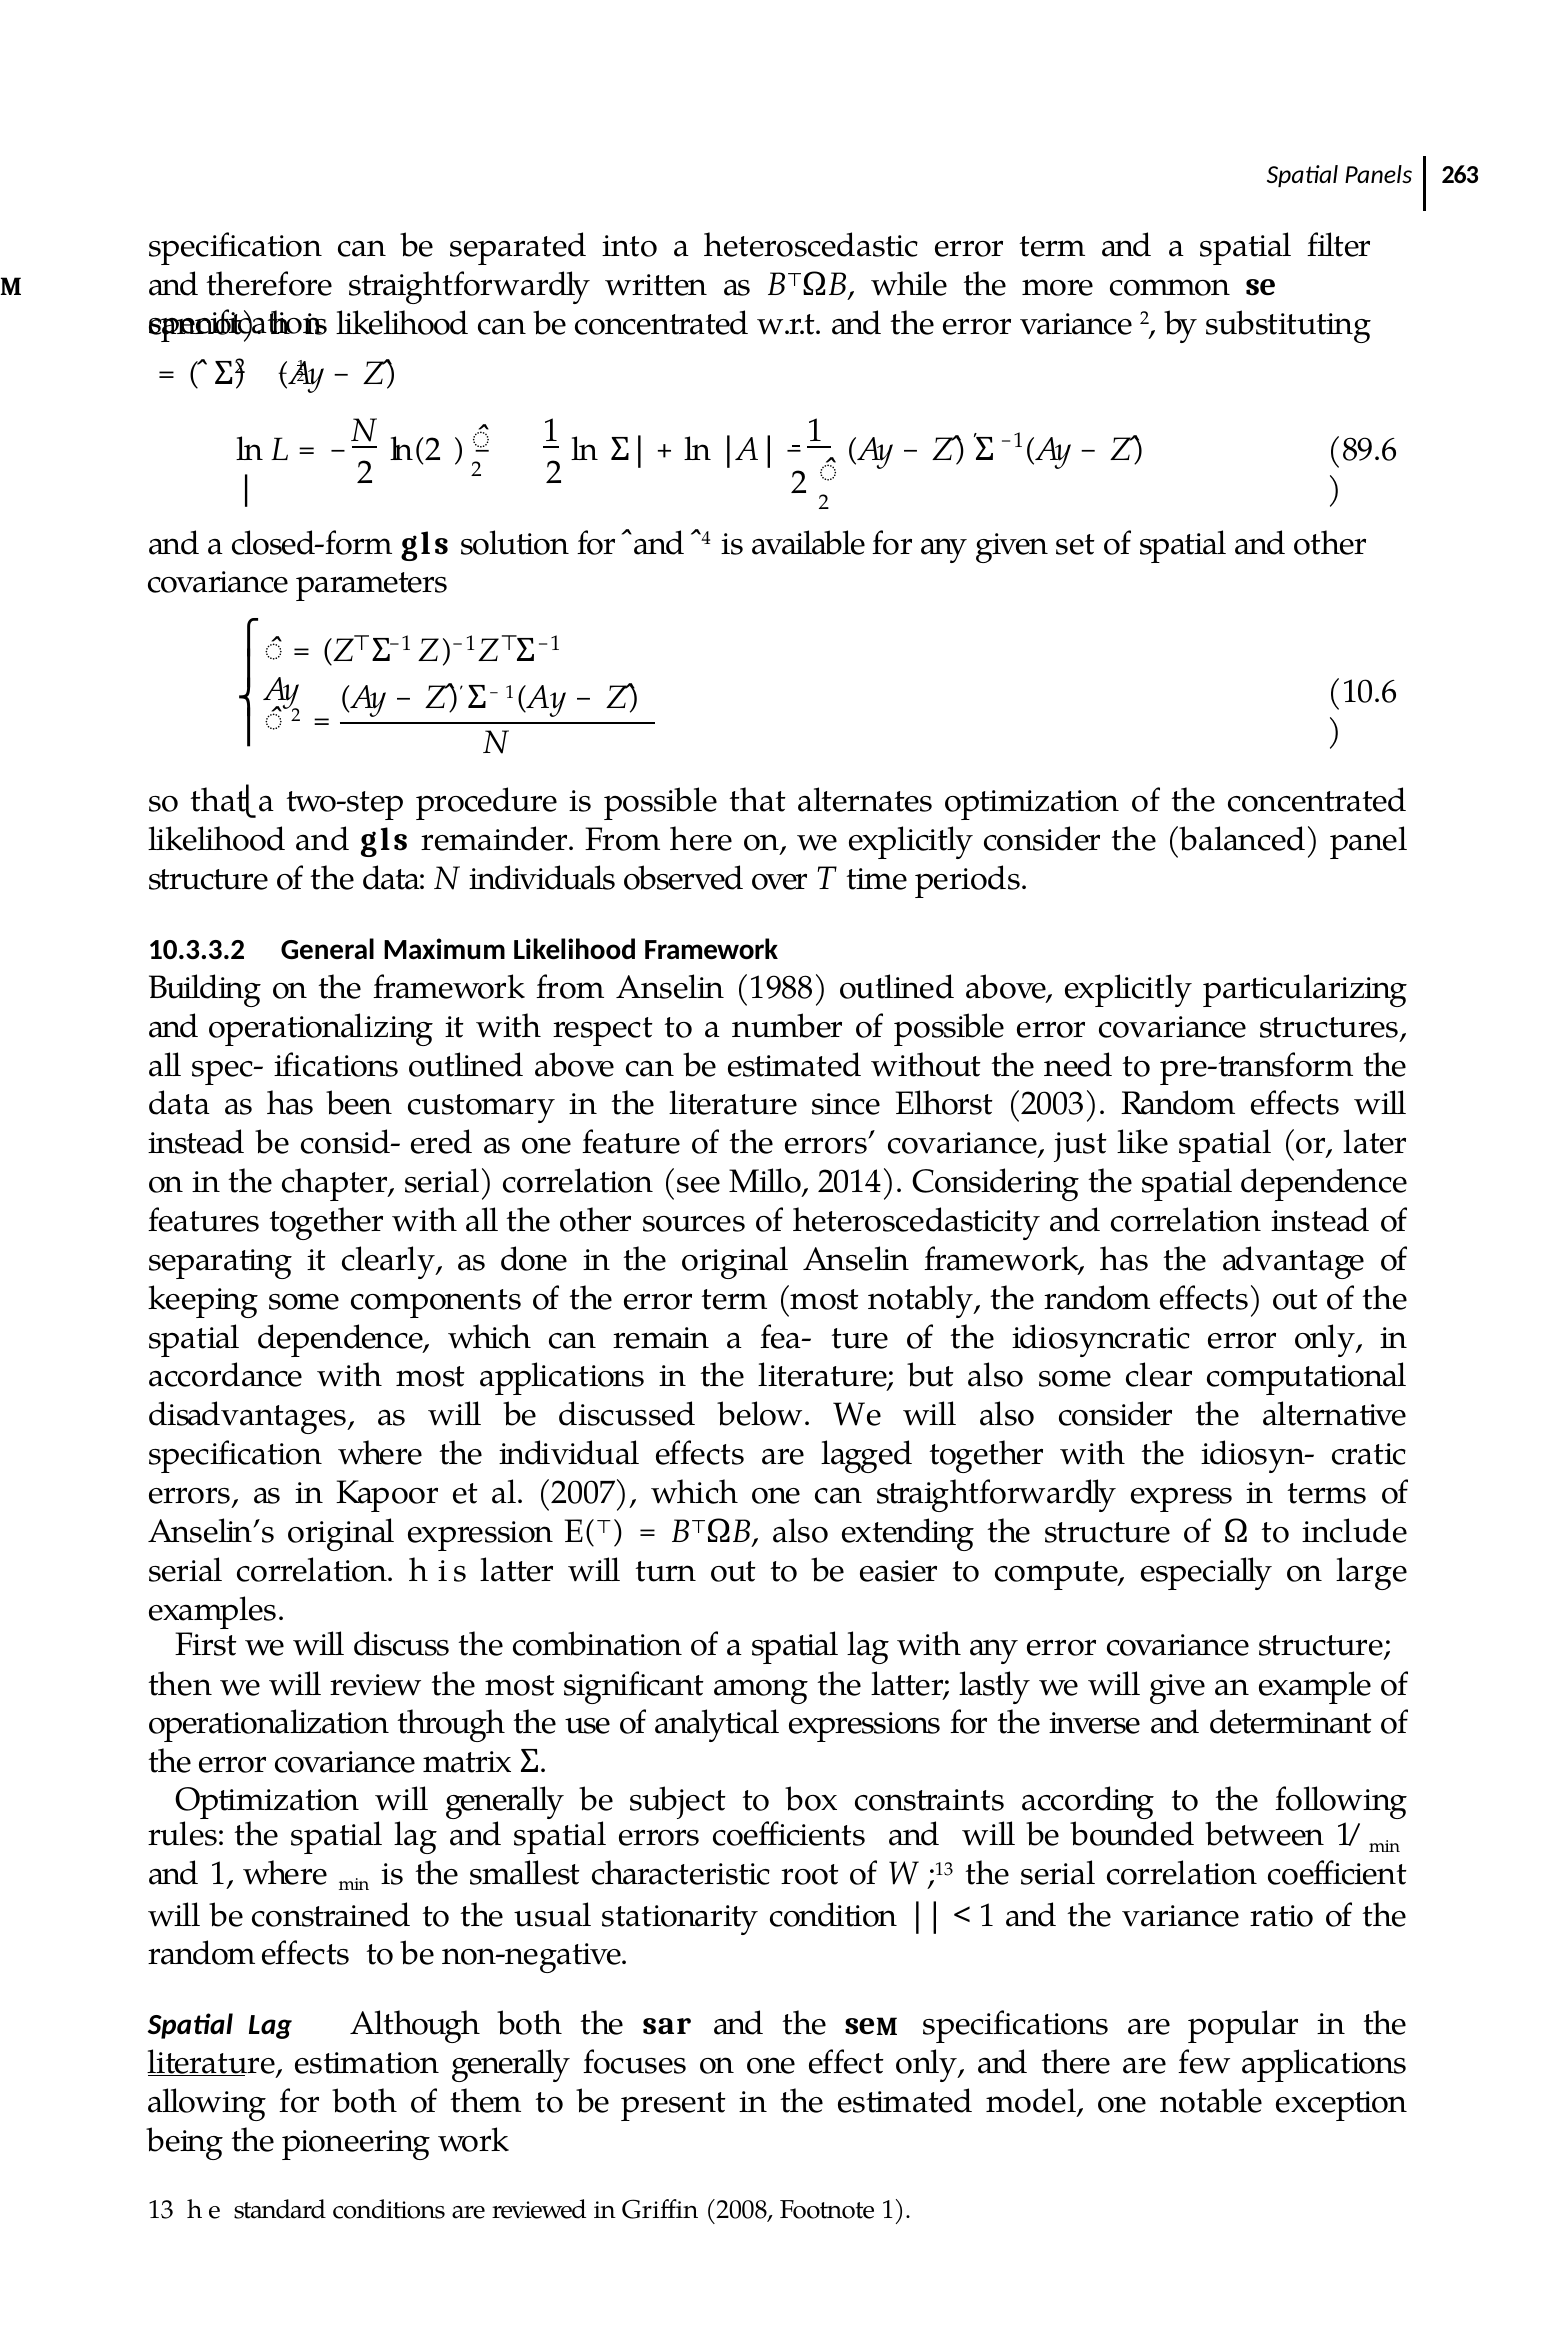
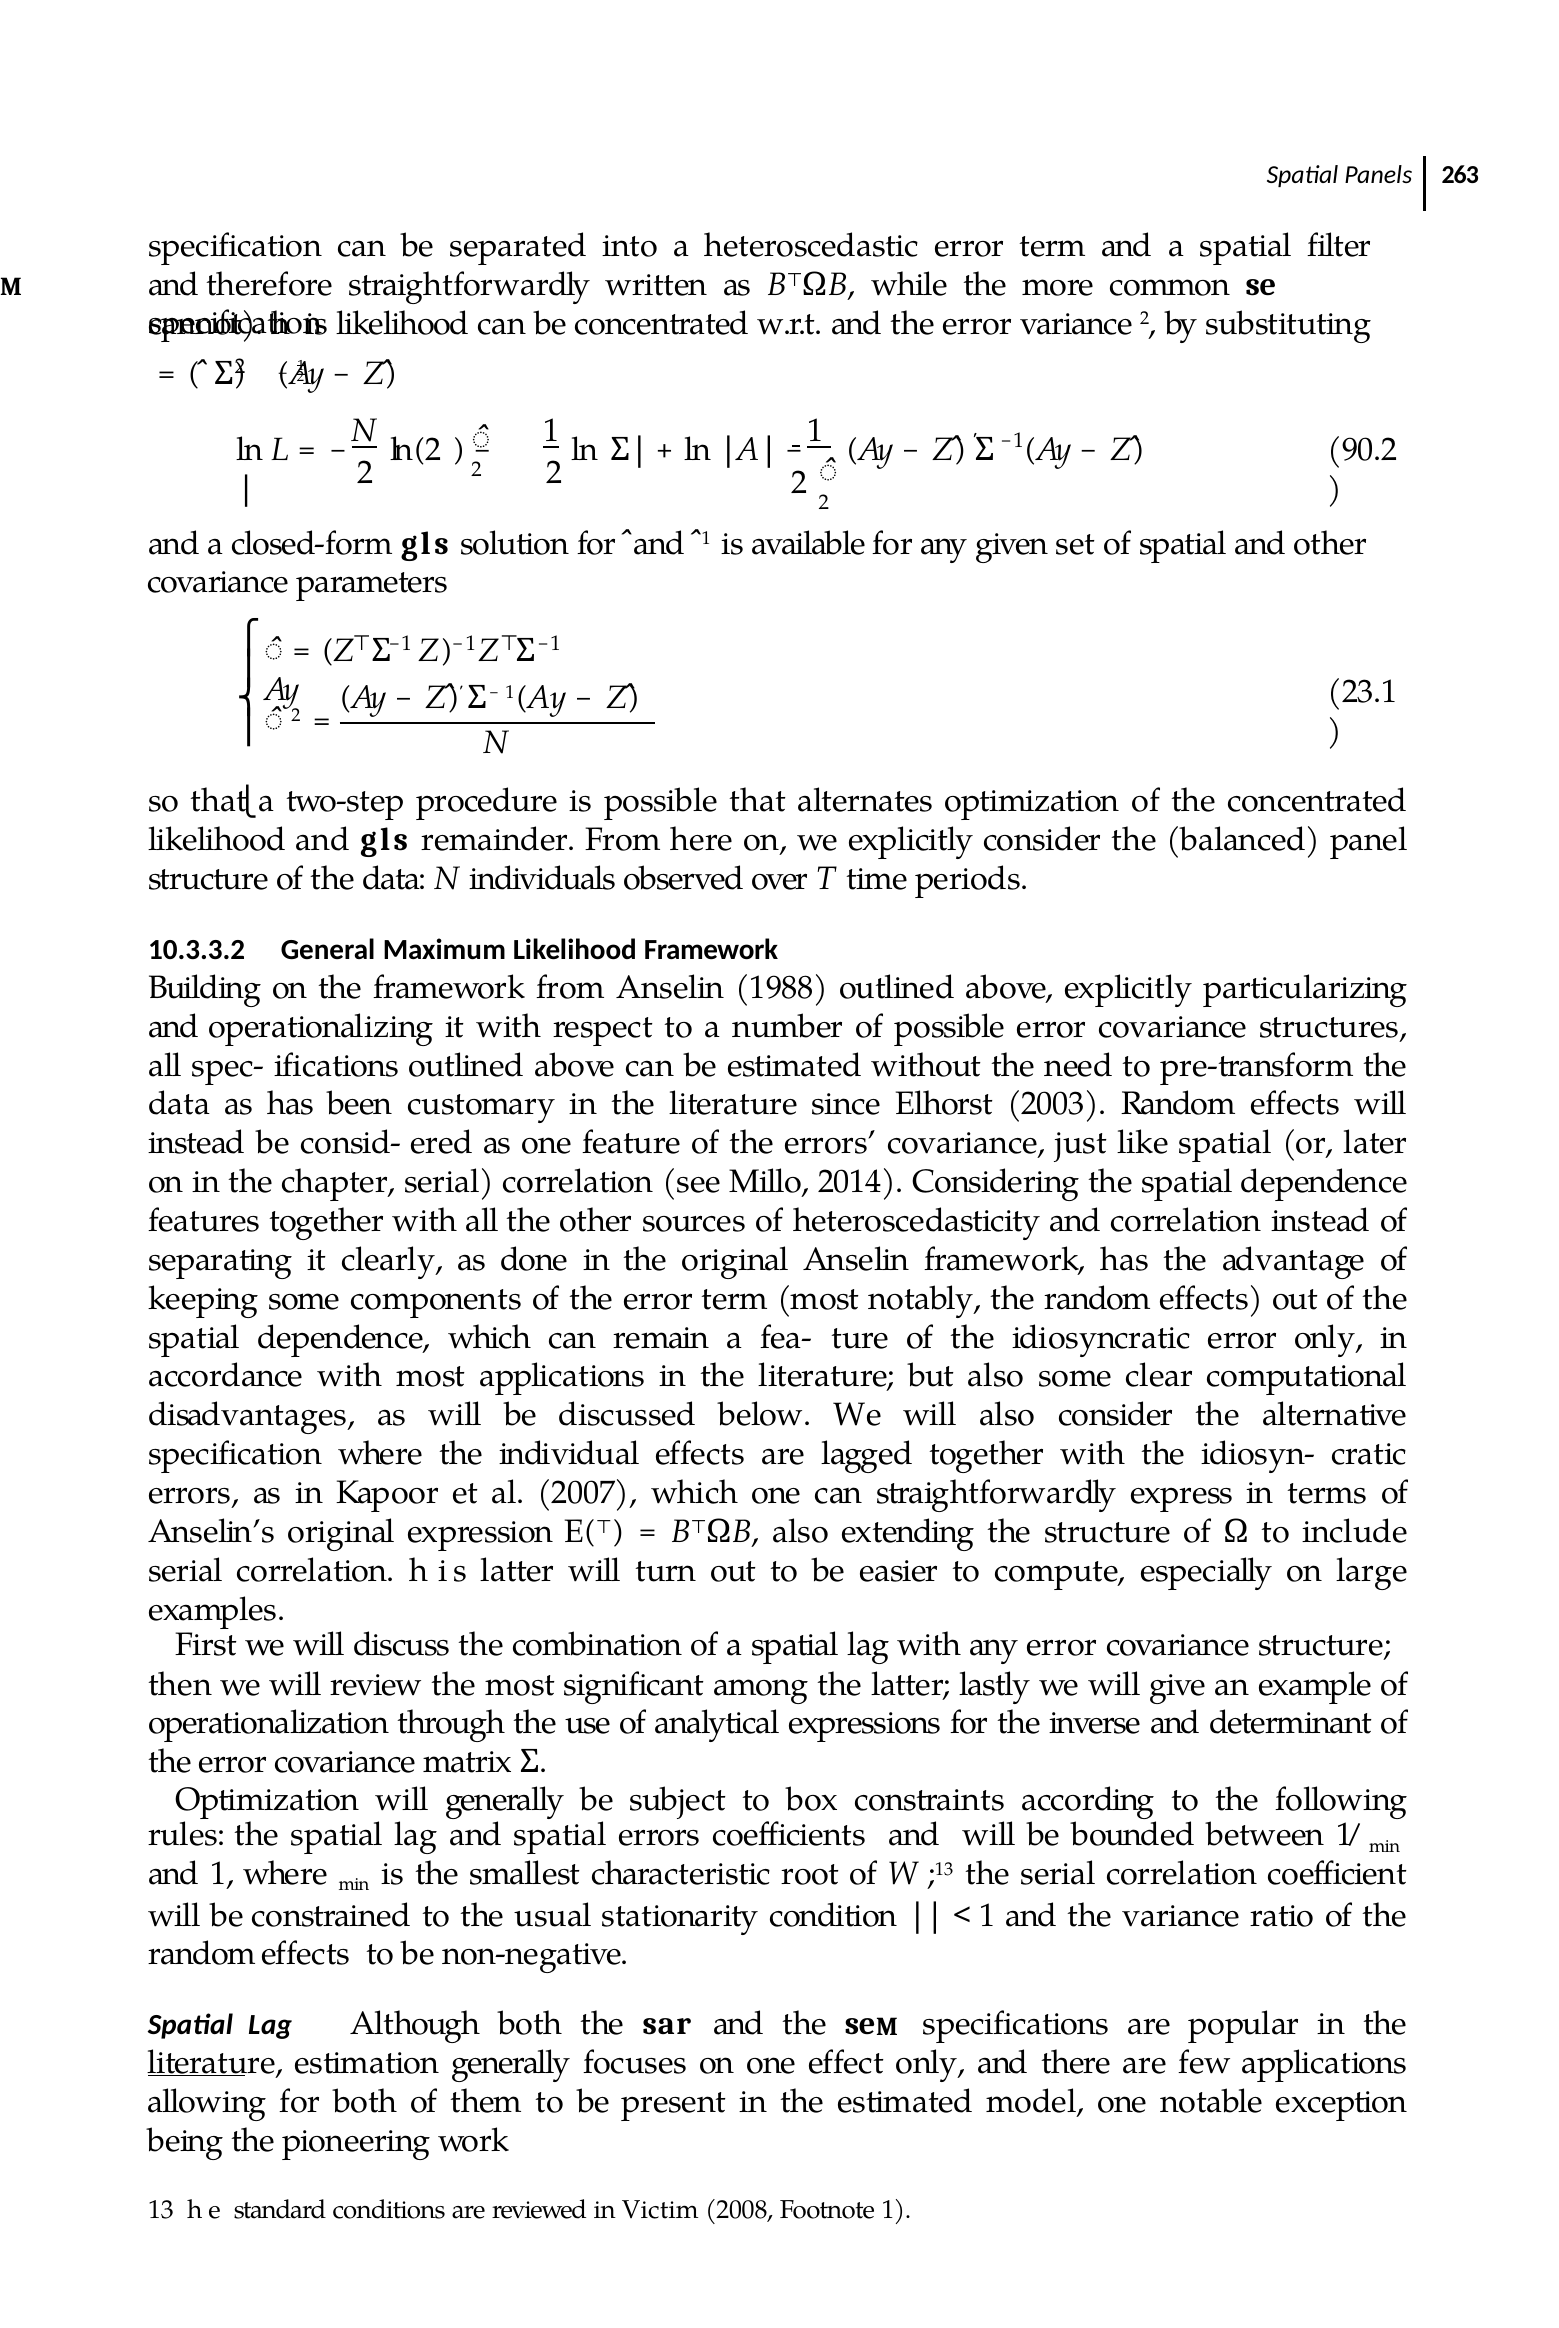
89.6: 89.6 -> 90.2
4 at (706, 539): 4 -> 1
10.6: 10.6 -> 23.1
Griﬃn: Griﬃn -> Victim
